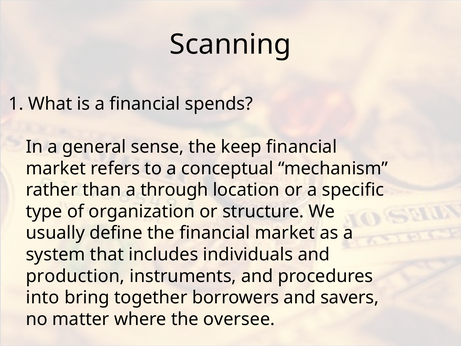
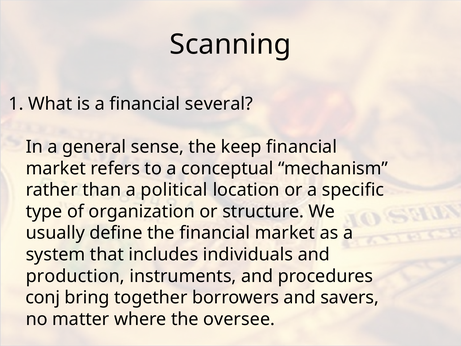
spends: spends -> several
through: through -> political
into: into -> conj
